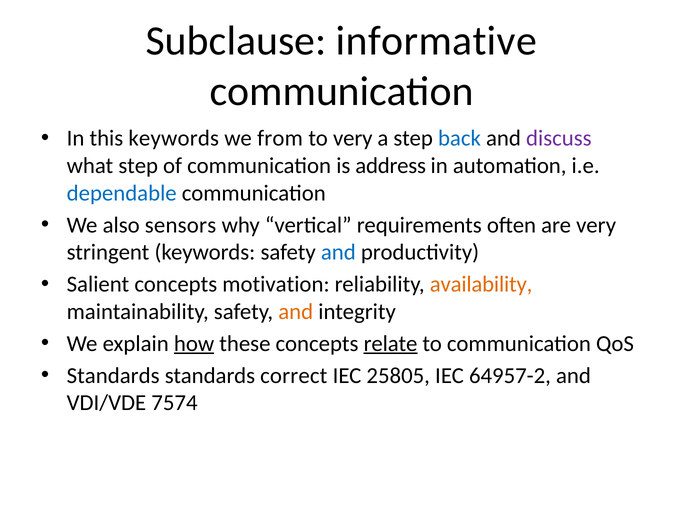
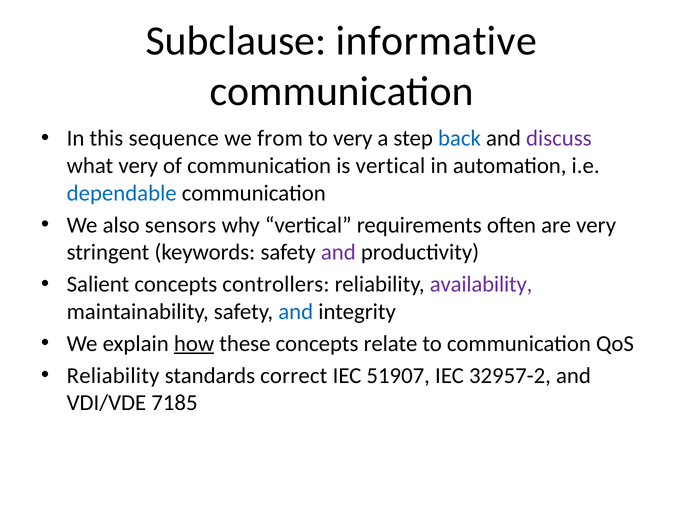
this keywords: keywords -> sequence
what step: step -> very
is address: address -> vertical
and at (338, 252) colour: blue -> purple
motivation: motivation -> controllers
availability colour: orange -> purple
and at (296, 312) colour: orange -> blue
relate underline: present -> none
Standards at (113, 375): Standards -> Reliability
25805: 25805 -> 51907
64957-2: 64957-2 -> 32957-2
7574: 7574 -> 7185
